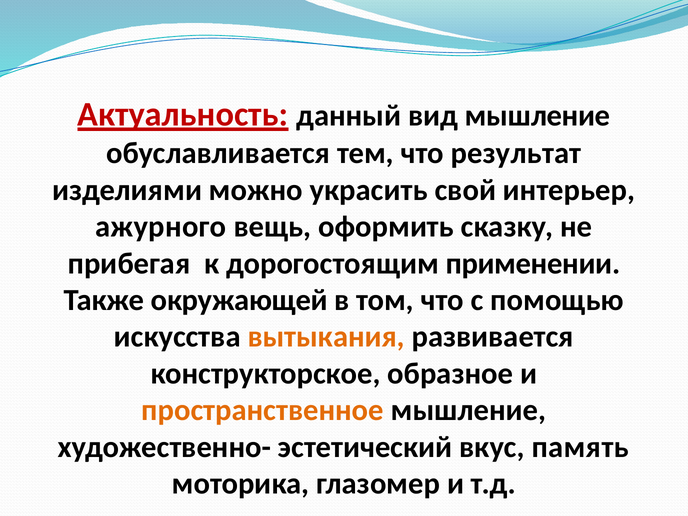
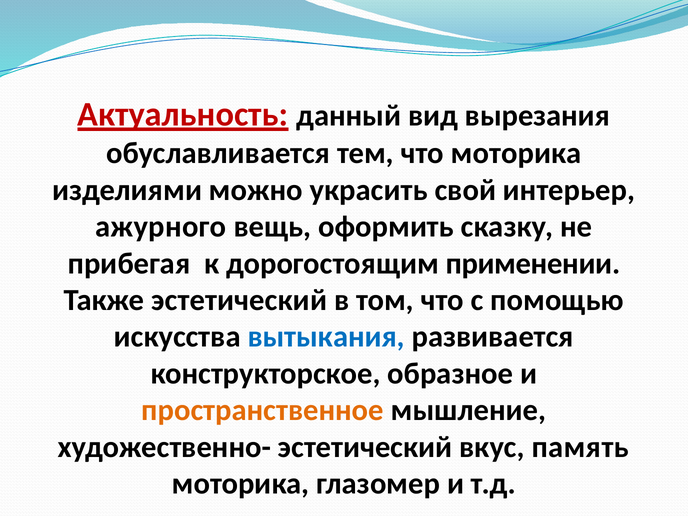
вид мышление: мышление -> вырезания
что результат: результат -> моторика
Также окружающей: окружающей -> эстетический
вытыкания colour: orange -> blue
